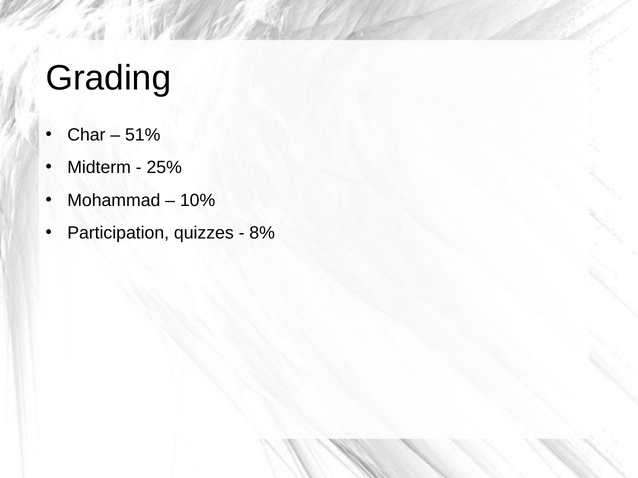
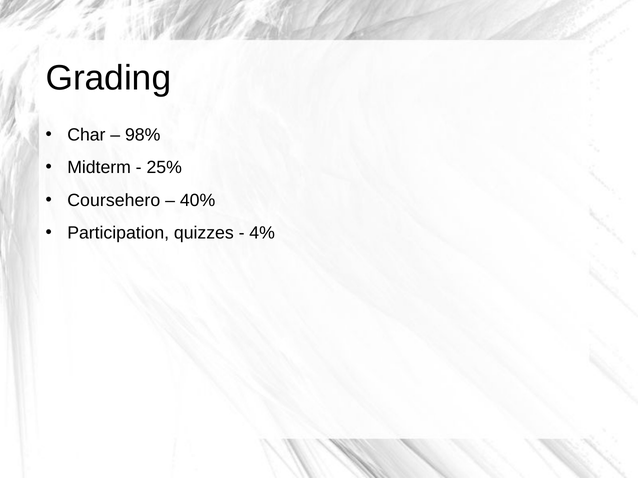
51%: 51% -> 98%
Mohammad: Mohammad -> Coursehero
10%: 10% -> 40%
8%: 8% -> 4%
